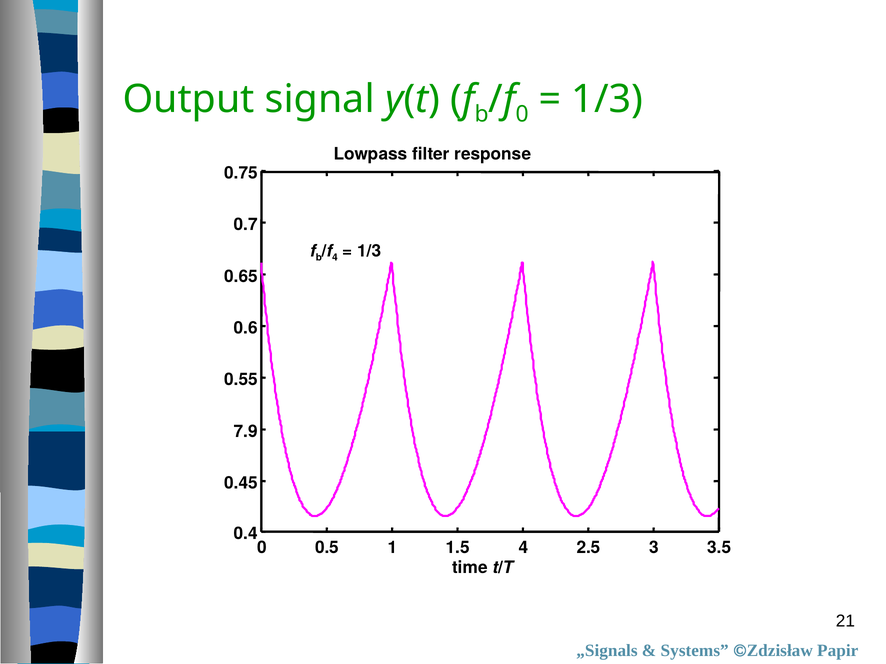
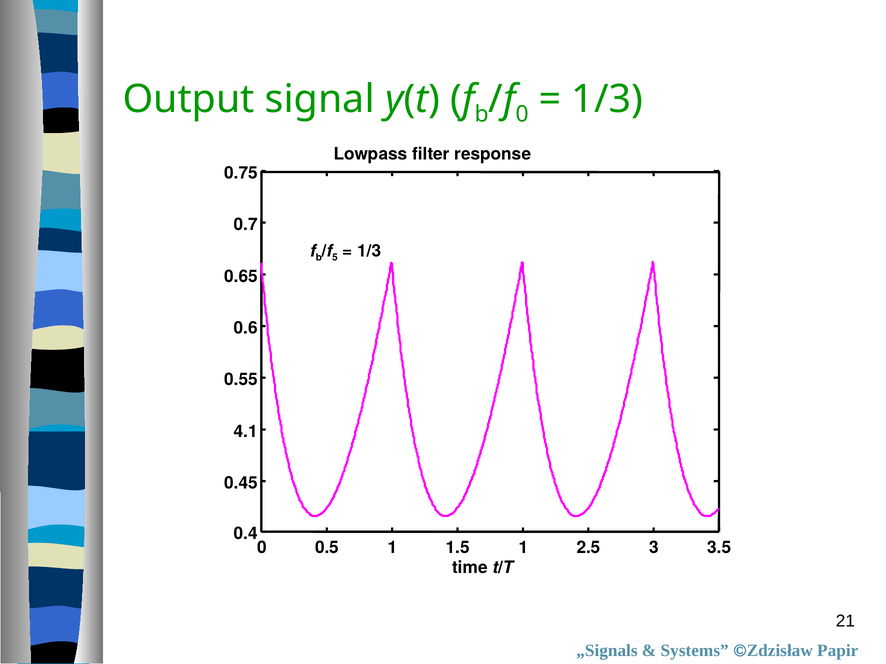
4 at (335, 258): 4 -> 5
7.9: 7.9 -> 4.1
1.5 4: 4 -> 1
